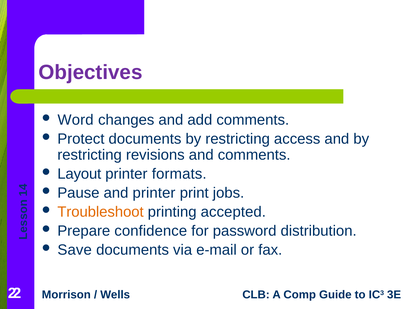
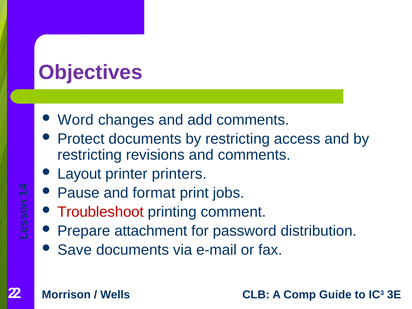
formats: formats -> printers
and printer: printer -> format
Troubleshoot colour: orange -> red
accepted: accepted -> comment
confidence: confidence -> attachment
